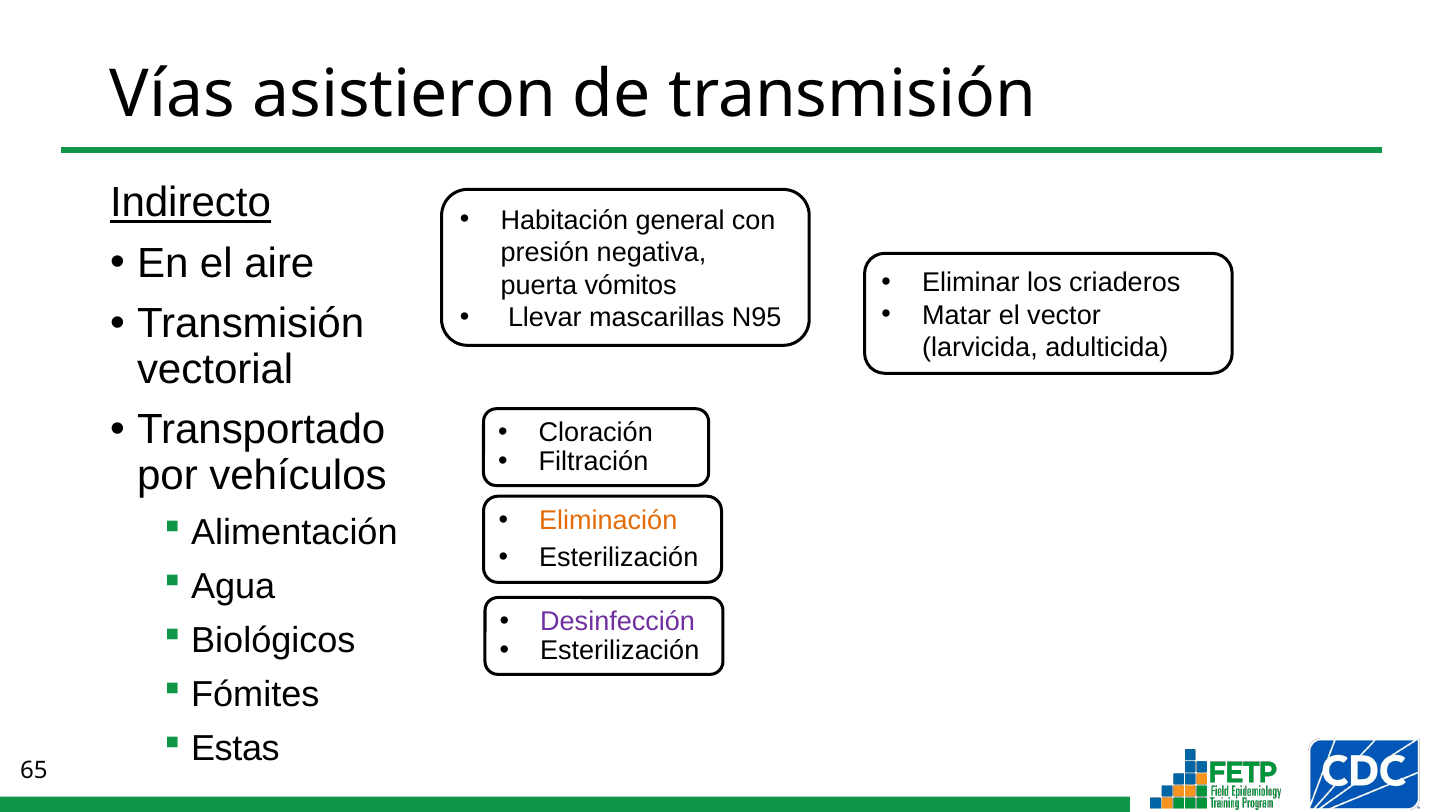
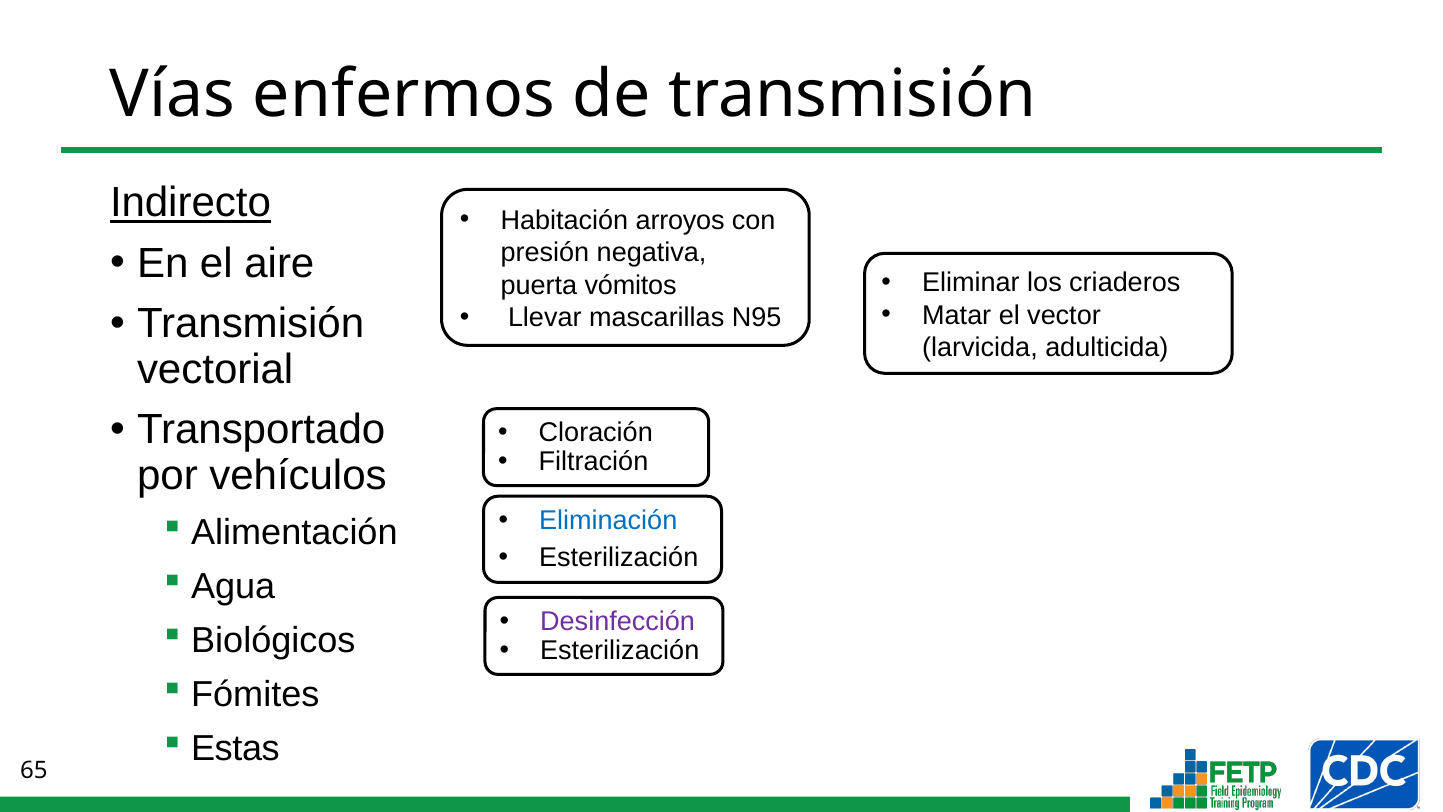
asistieron: asistieron -> enfermos
general: general -> arroyos
Eliminación colour: orange -> blue
